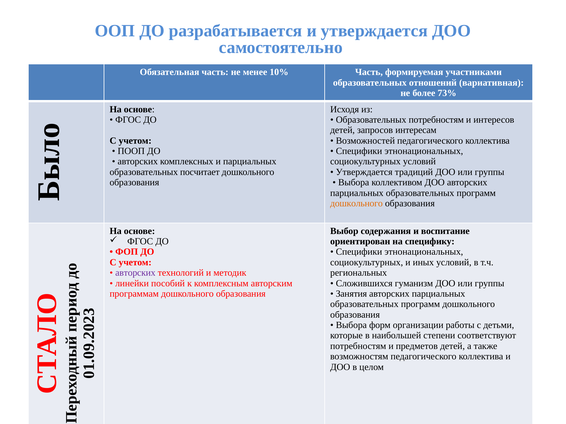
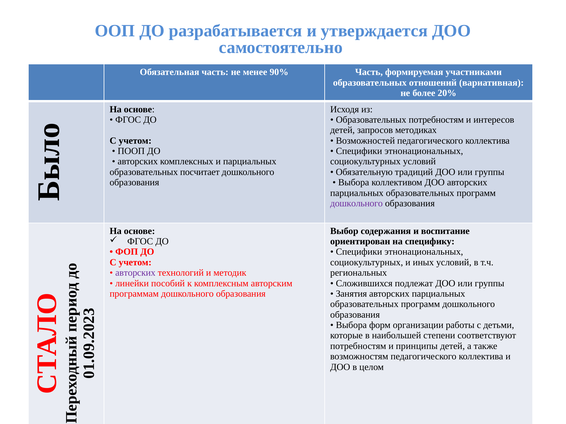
10%: 10% -> 90%
73%: 73% -> 20%
интересам: интересам -> методиках
Утверждается at (364, 172): Утверждается -> Обязательную
дошкольного at (356, 204) colour: orange -> purple
гуманизм: гуманизм -> подлежат
предметов: предметов -> принципы
